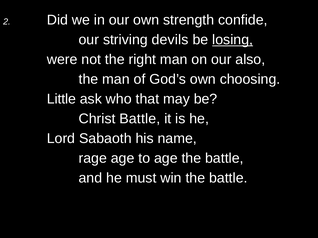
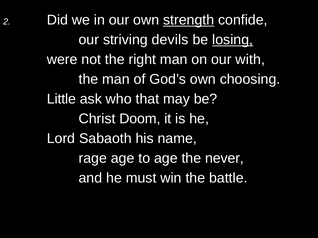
strength underline: none -> present
also: also -> with
Christ Battle: Battle -> Doom
age the battle: battle -> never
